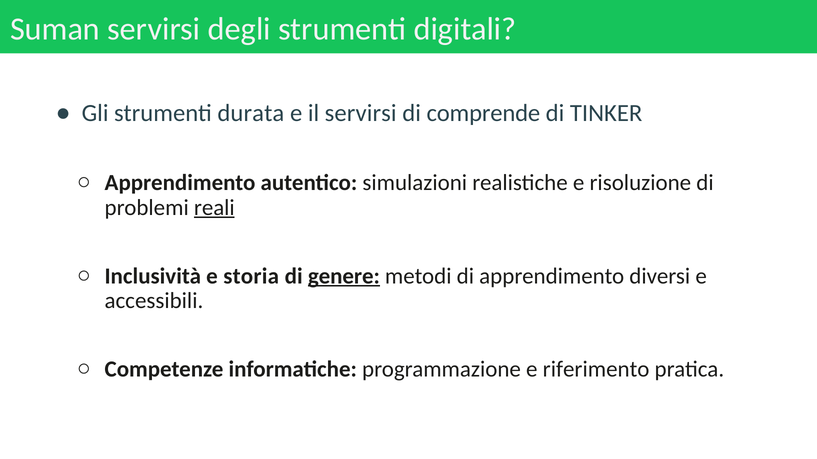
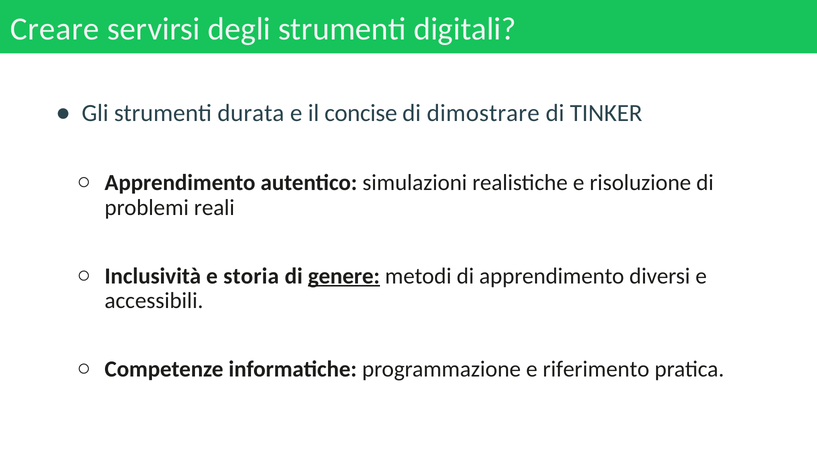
Suman: Suman -> Creare
il servirsi: servirsi -> concise
comprende: comprende -> dimostrare
reali underline: present -> none
